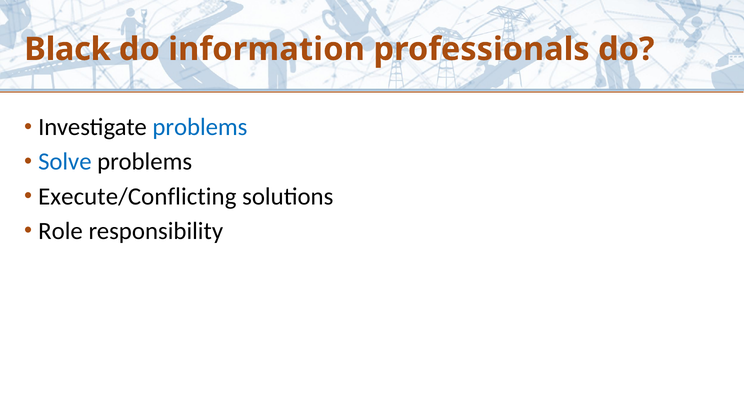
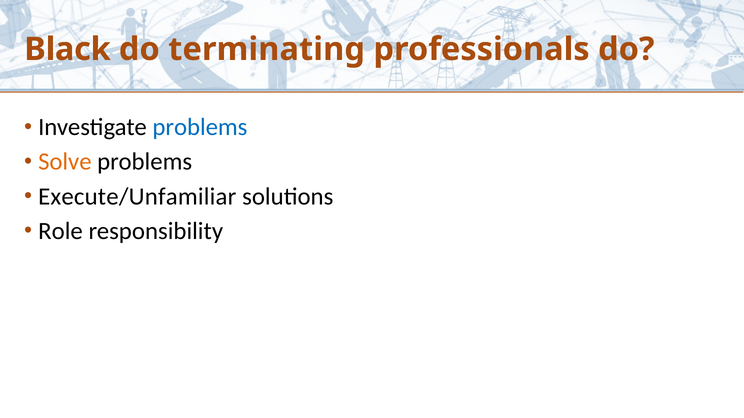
information: information -> terminating
Solve colour: blue -> orange
Execute/Conflicting: Execute/Conflicting -> Execute/Unfamiliar
